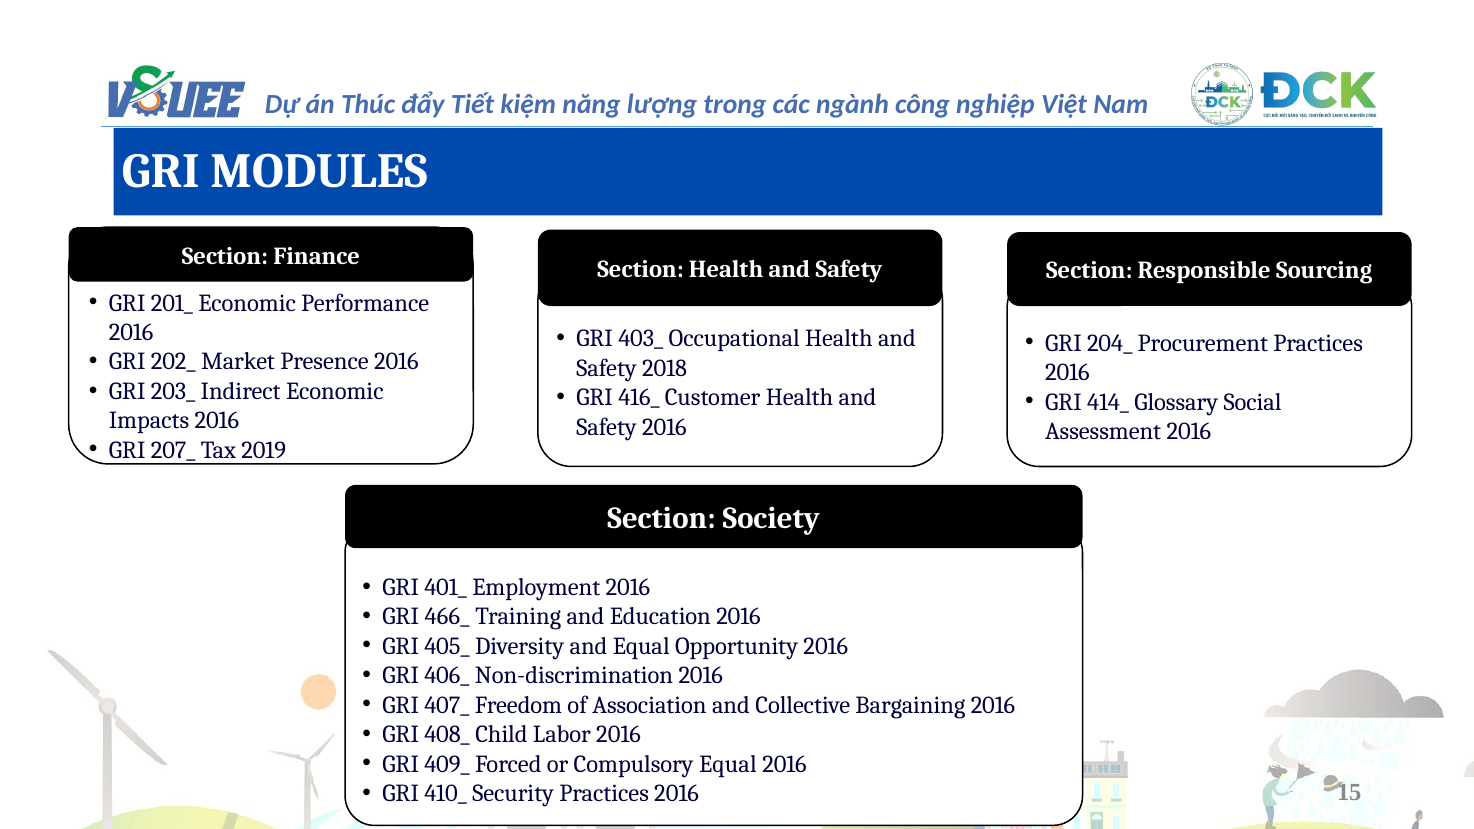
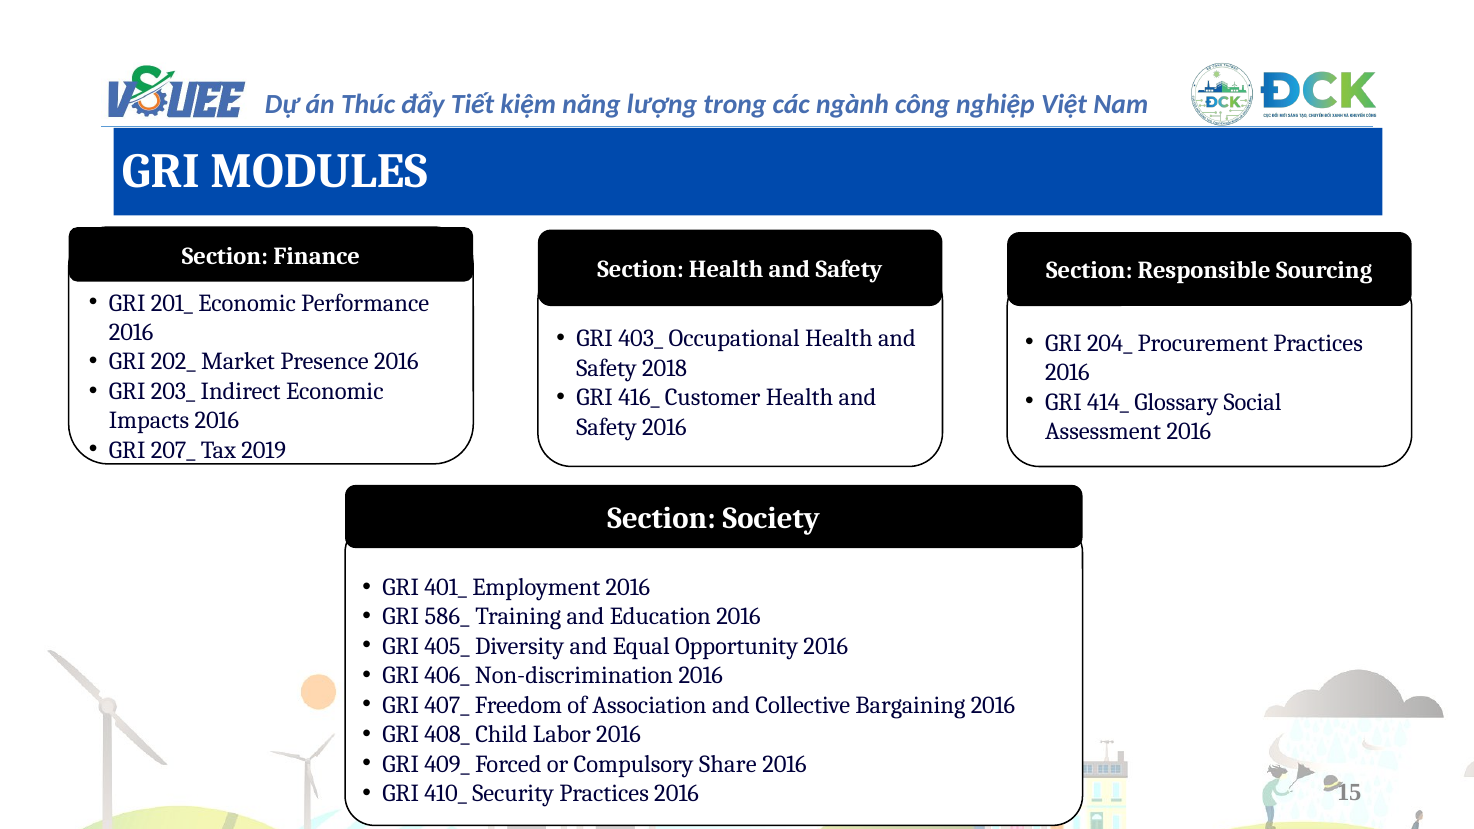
466_: 466_ -> 586_
Compulsory Equal: Equal -> Share
